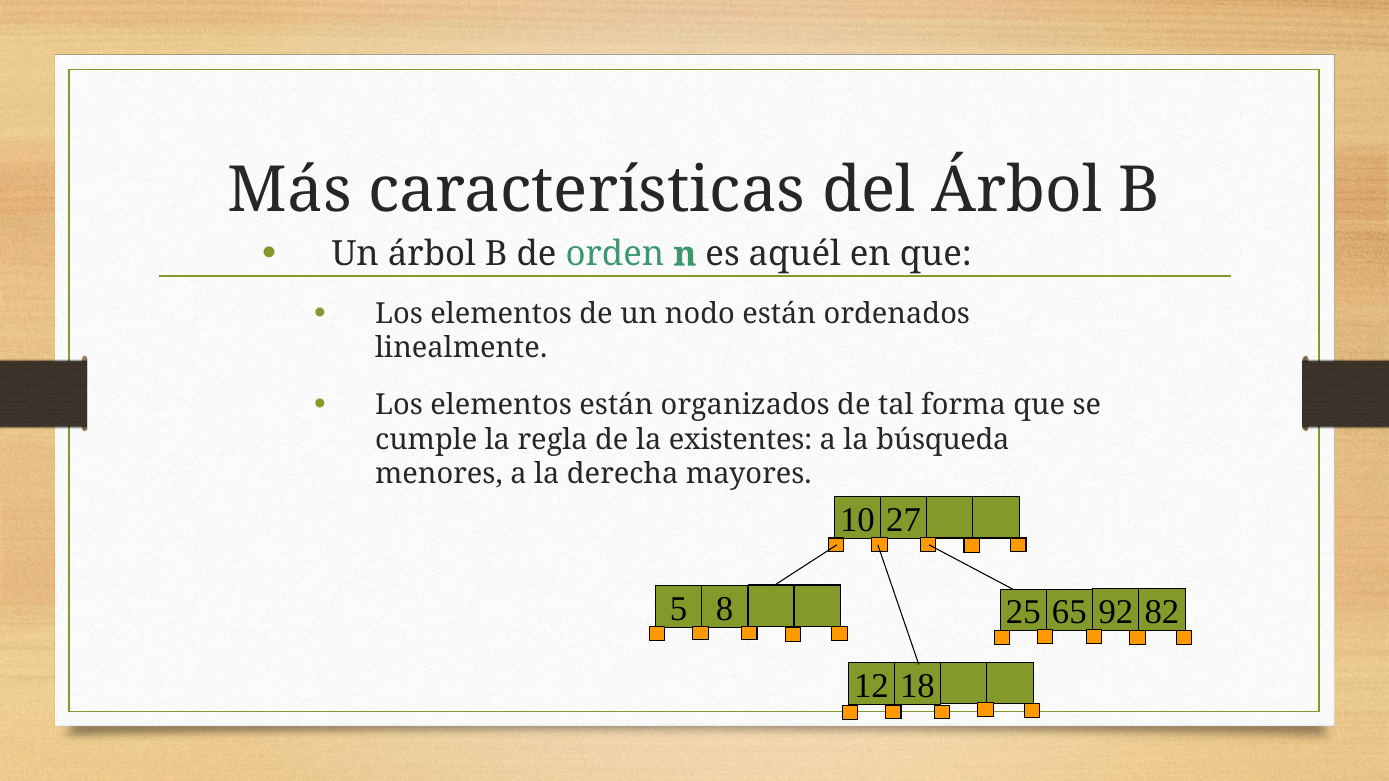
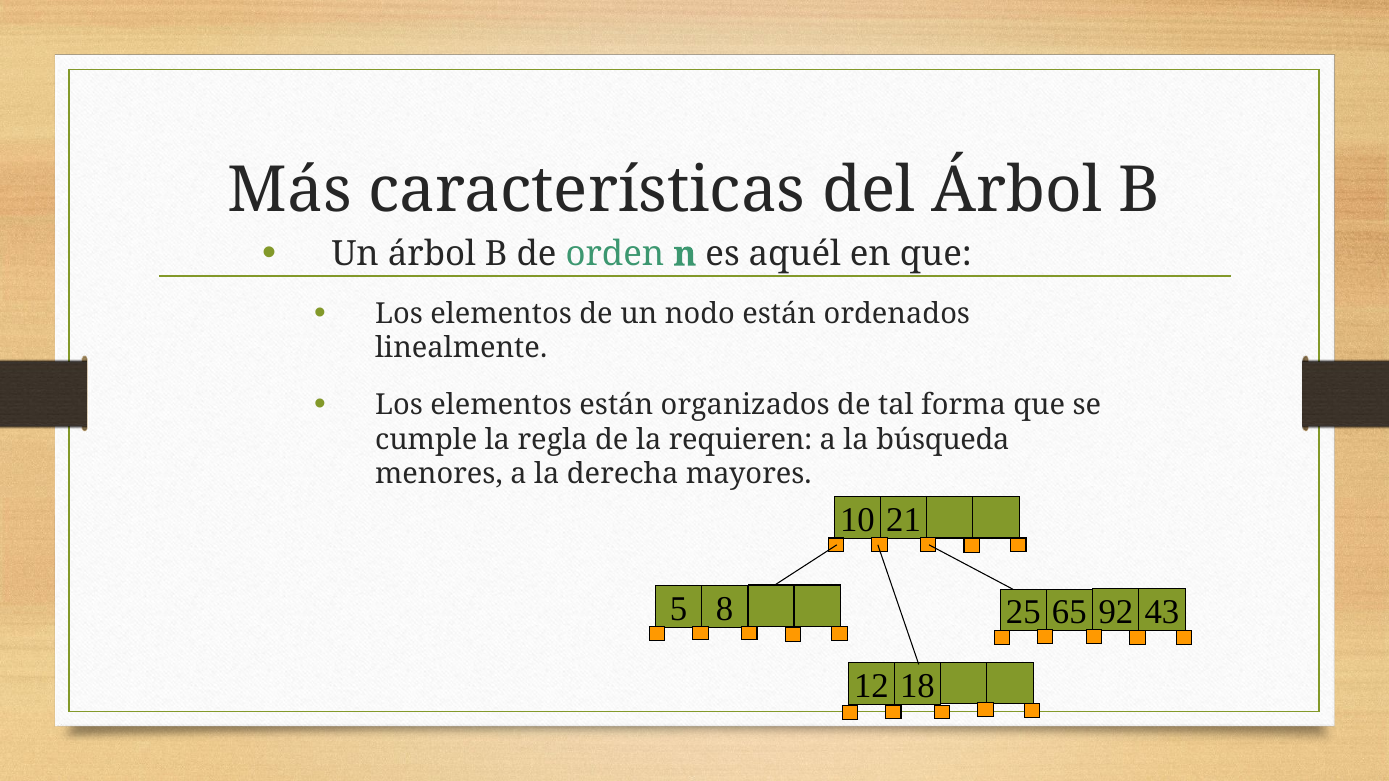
existentes: existentes -> requieren
27: 27 -> 21
82: 82 -> 43
